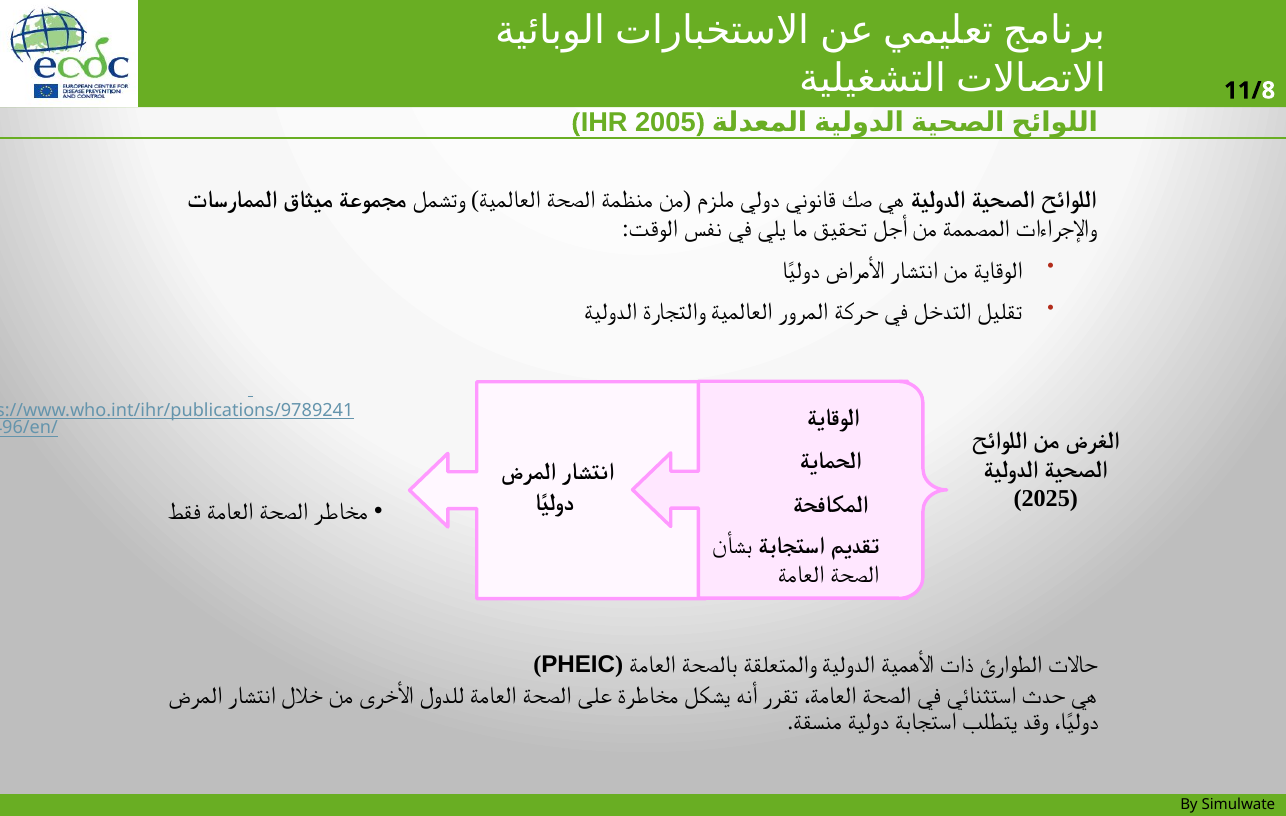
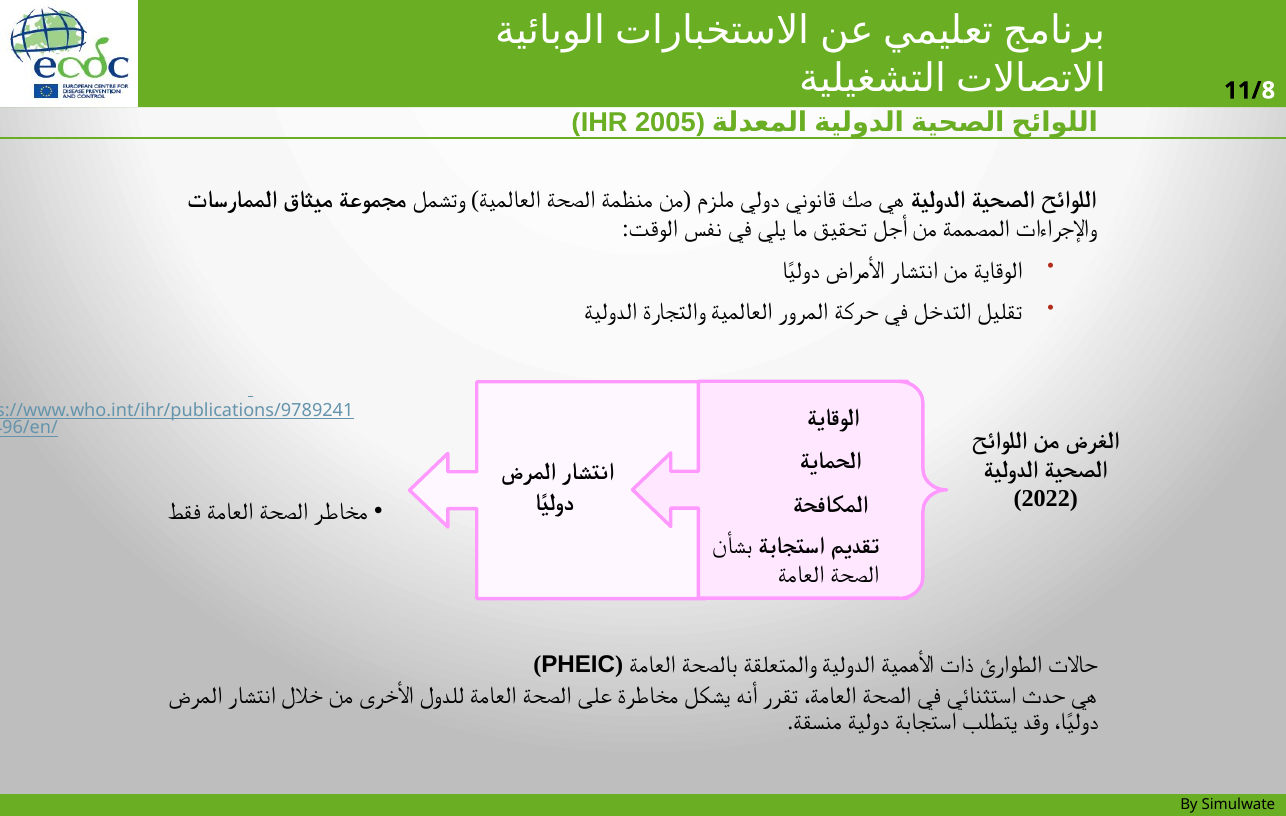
2025: 2025 -> 2022
